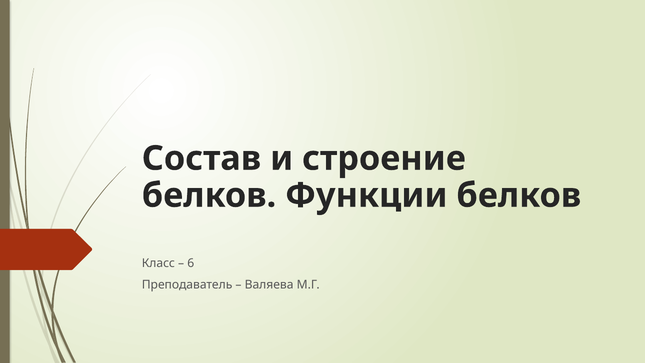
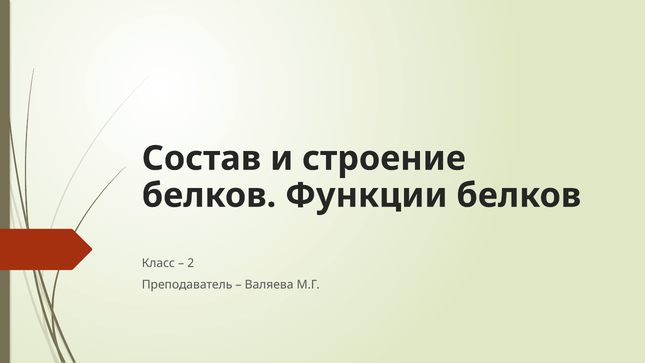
6: 6 -> 2
